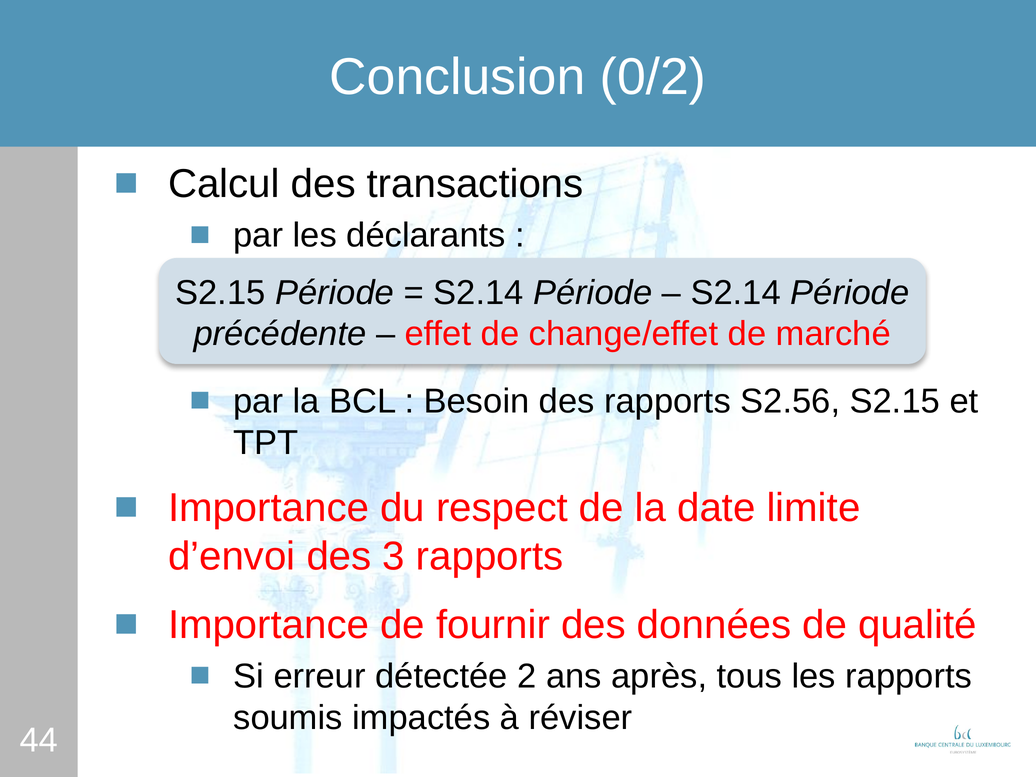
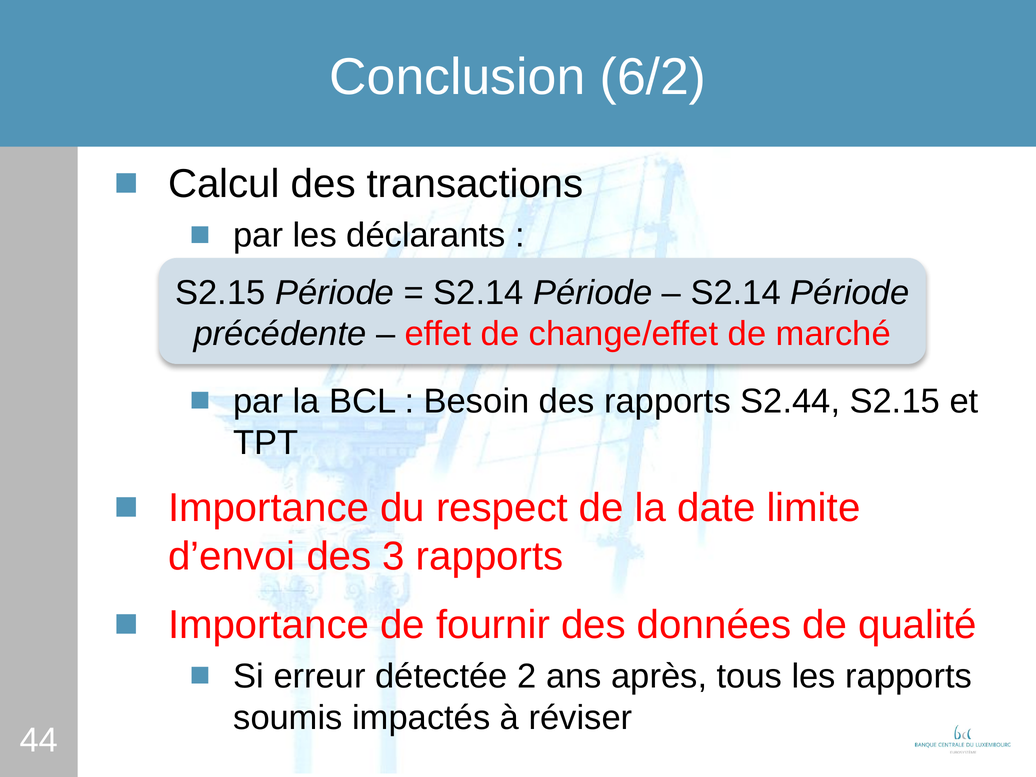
0/2: 0/2 -> 6/2
S2.56: S2.56 -> S2.44
